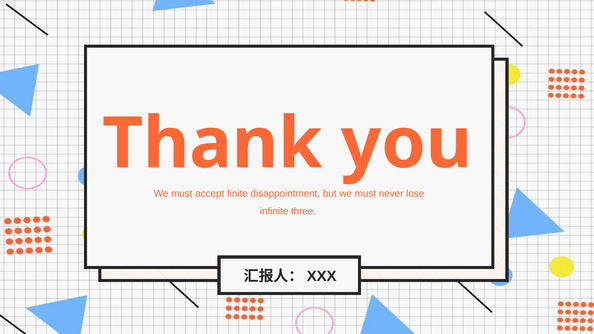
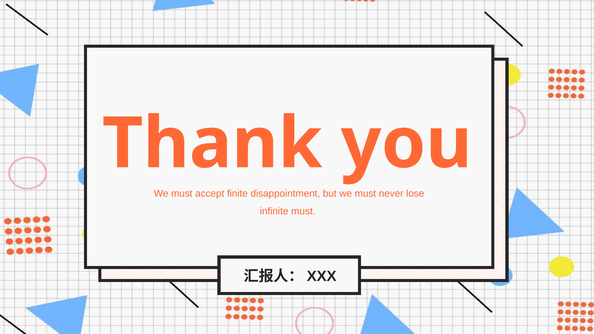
infinite three: three -> must
